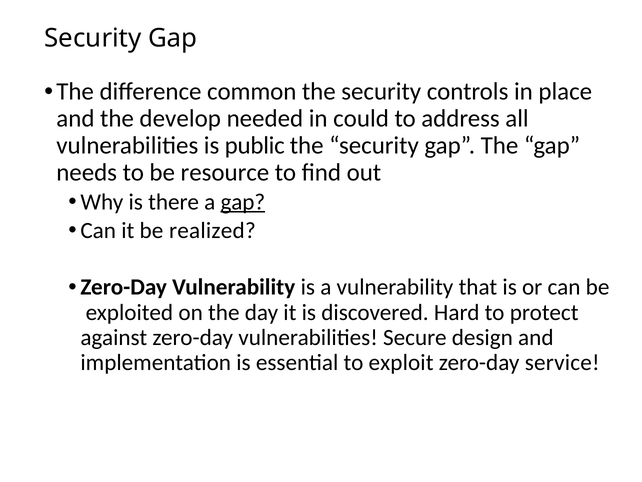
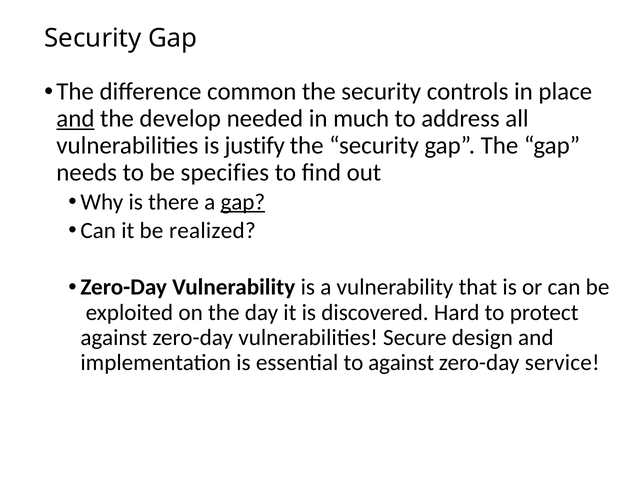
and at (75, 119) underline: none -> present
could: could -> much
public: public -> justify
resource: resource -> specifies
to exploit: exploit -> against
